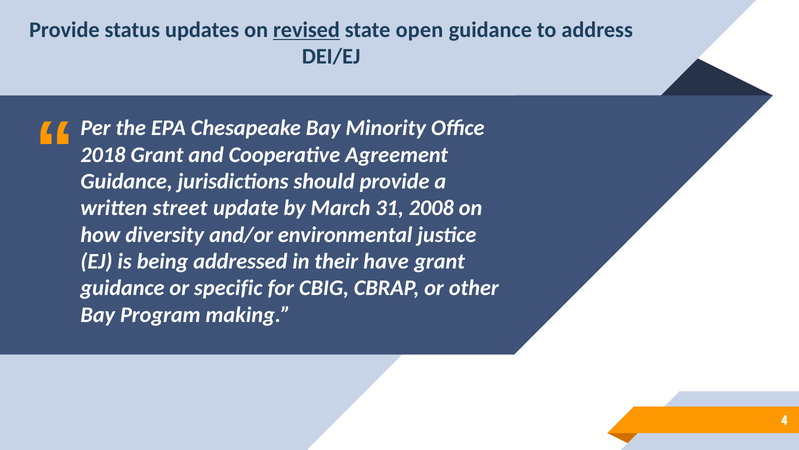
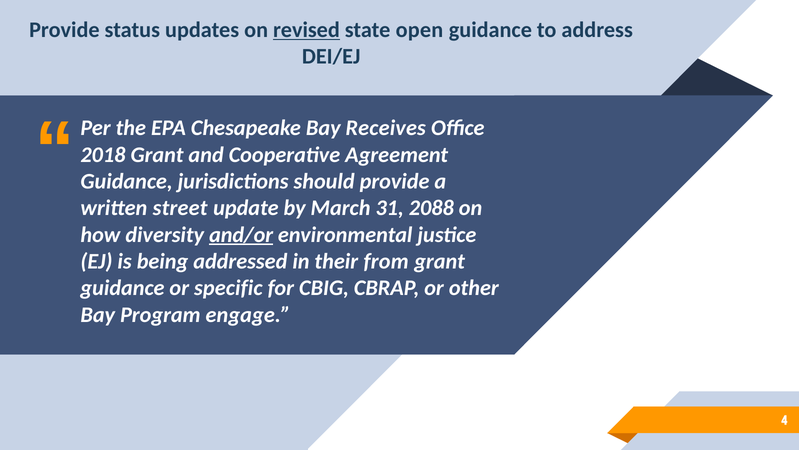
Minority: Minority -> Receives
2008: 2008 -> 2088
and/or underline: none -> present
have: have -> from
making: making -> engage
